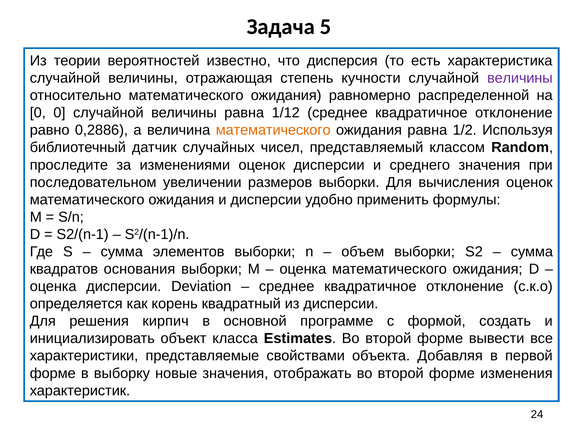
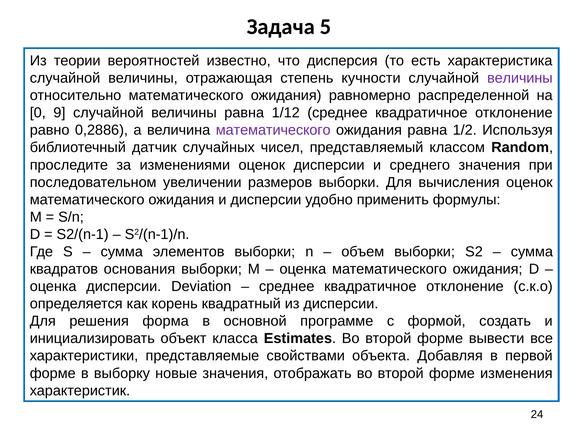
0 0: 0 -> 9
математического at (273, 130) colour: orange -> purple
кирпич: кирпич -> форма
